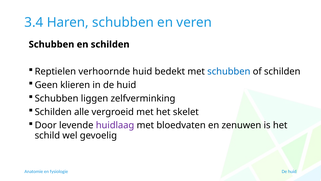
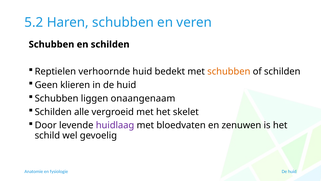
3.4: 3.4 -> 5.2
schubben at (229, 71) colour: blue -> orange
zelfverminking: zelfverminking -> onaangenaam
